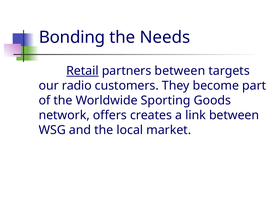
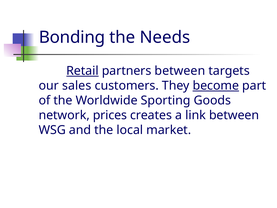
radio: radio -> sales
become underline: none -> present
offers: offers -> prices
